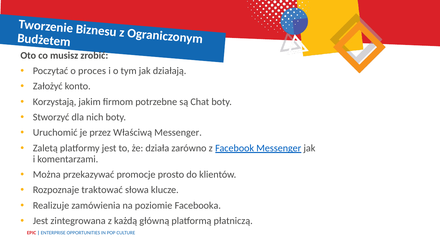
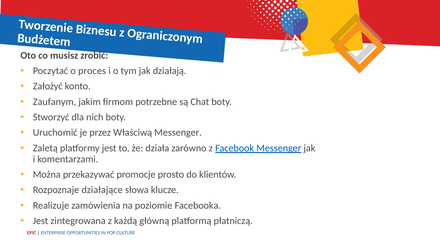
Korzystają: Korzystają -> Zaufanym
traktować: traktować -> działające
